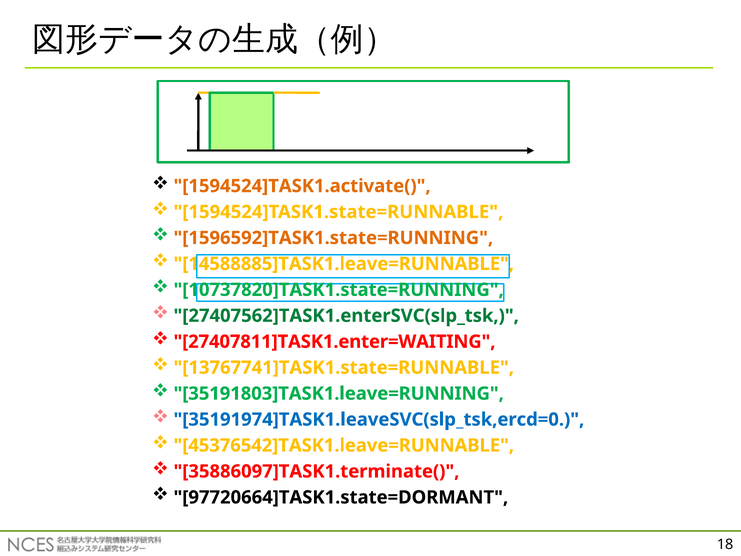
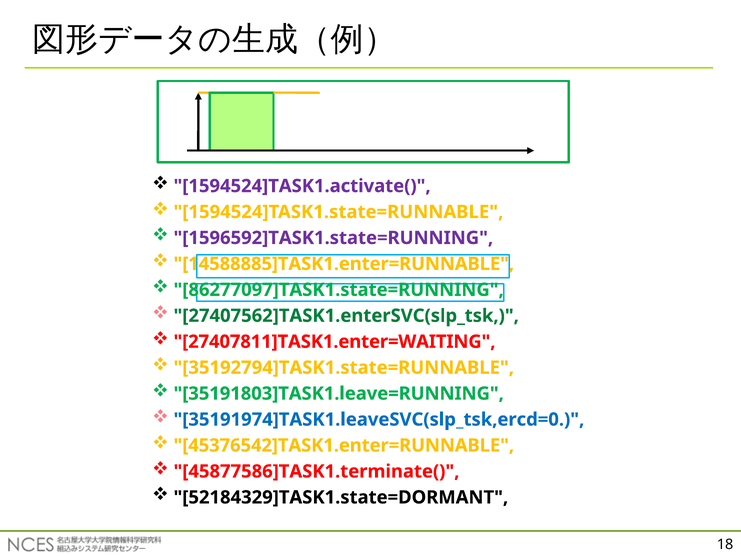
1594524]TASK1.activate( colour: orange -> purple
1596592]TASK1.state=RUNNING colour: orange -> purple
14588885]TASK1.leave=RUNNABLE: 14588885]TASK1.leave=RUNNABLE -> 14588885]TASK1.enter=RUNNABLE
10737820]TASK1.state=RUNNING: 10737820]TASK1.state=RUNNING -> 86277097]TASK1.state=RUNNING
13767741]TASK1.state=RUNNABLE: 13767741]TASK1.state=RUNNABLE -> 35192794]TASK1.state=RUNNABLE
45376542]TASK1.leave=RUNNABLE: 45376542]TASK1.leave=RUNNABLE -> 45376542]TASK1.enter=RUNNABLE
35886097]TASK1.terminate(: 35886097]TASK1.terminate( -> 45877586]TASK1.terminate(
97720664]TASK1.state=DORMANT: 97720664]TASK1.state=DORMANT -> 52184329]TASK1.state=DORMANT
